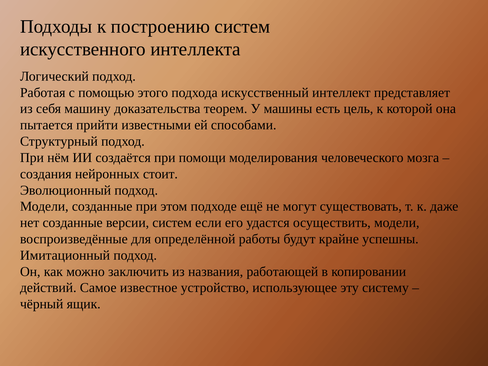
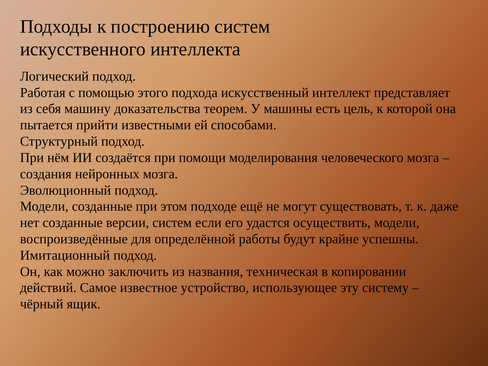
нейронных стоит: стоит -> мозга
работающей: работающей -> техническая
